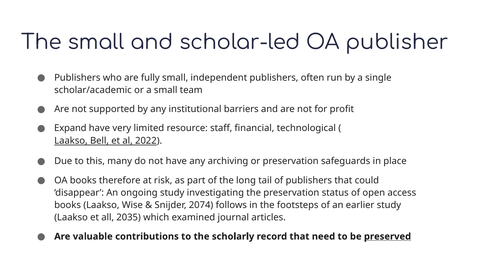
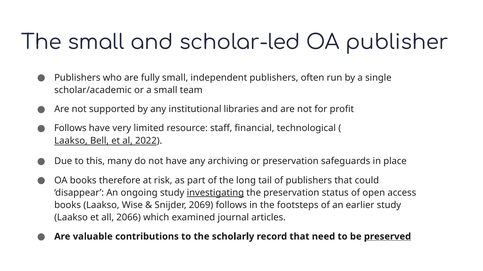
barriers: barriers -> libraries
Expand at (70, 128): Expand -> Follows
investigating underline: none -> present
2074: 2074 -> 2069
2035: 2035 -> 2066
